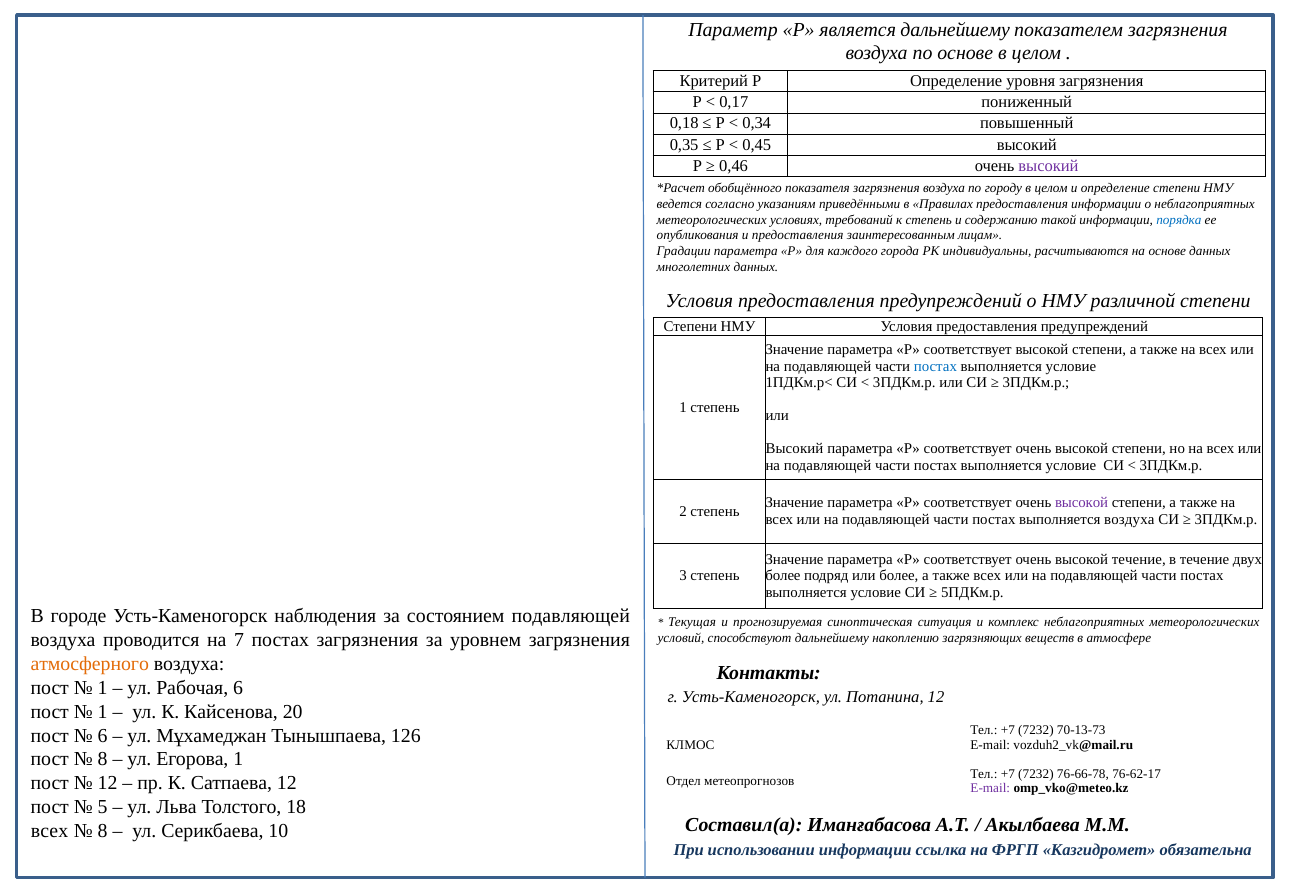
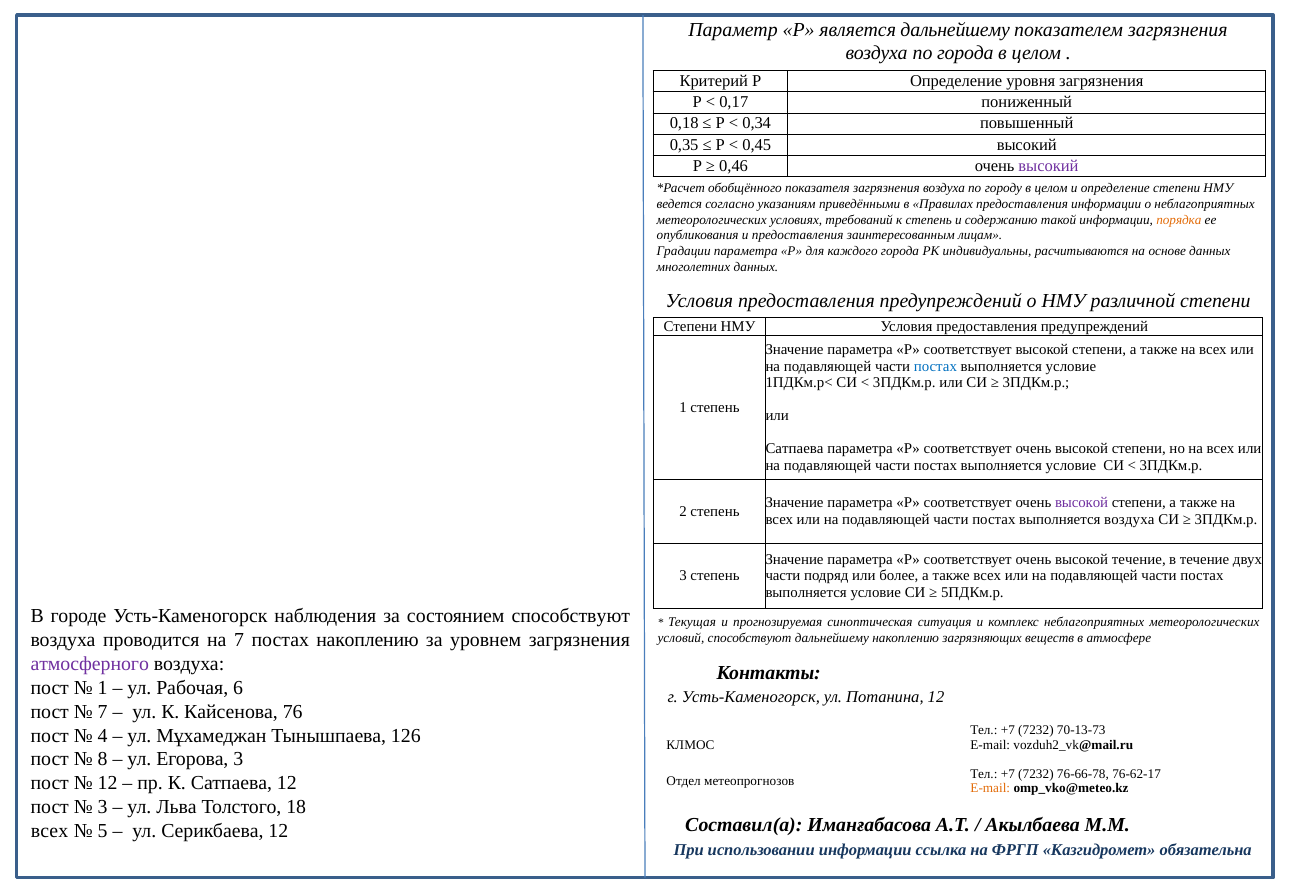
по основе: основе -> города
порядка colour: blue -> orange
Высокий at (795, 449): Высокий -> Сатпаева
более at (783, 576): более -> части
состоянием подавляющей: подавляющей -> способствуют
постах загрязнения: загрязнения -> накоплению
атмосферного colour: orange -> purple
1 at (103, 712): 1 -> 7
20: 20 -> 76
6 at (103, 736): 6 -> 4
Егорова 1: 1 -> 3
E-mail at (990, 789) colour: purple -> orange
5 at (103, 807): 5 -> 3
8 at (103, 831): 8 -> 5
Серикбаева 10: 10 -> 12
